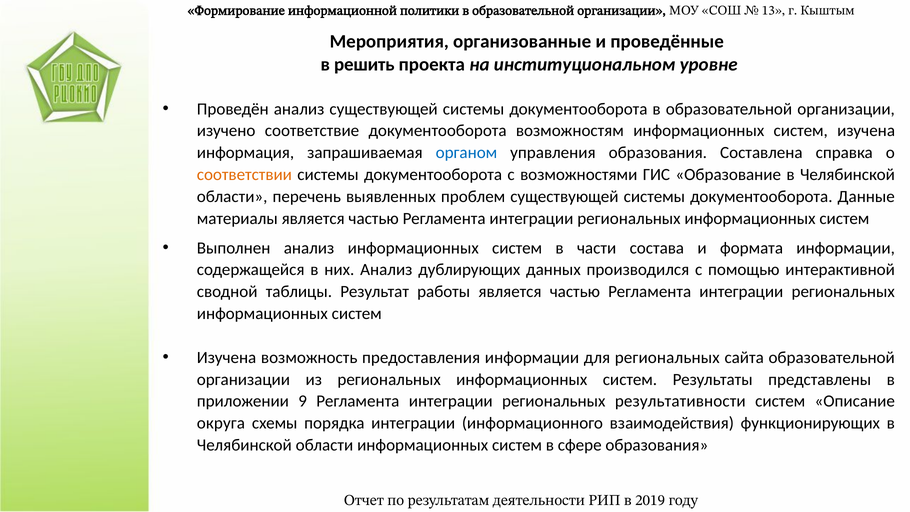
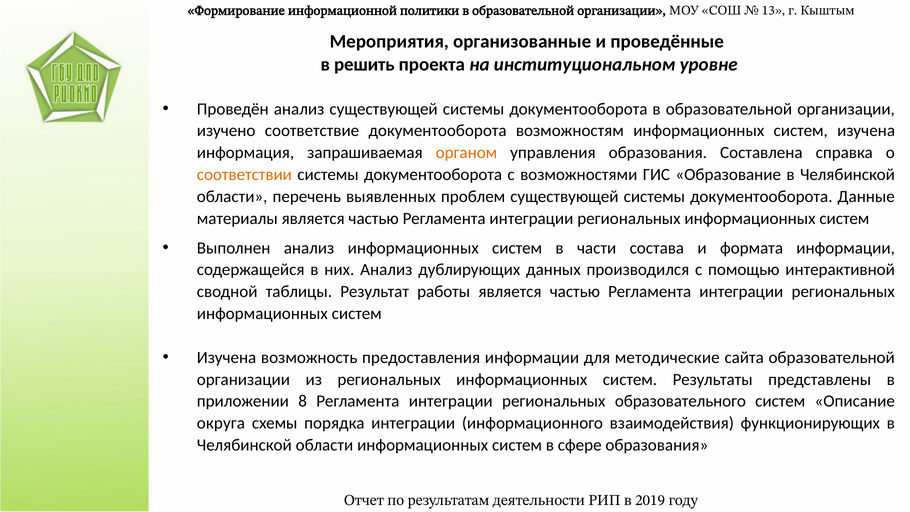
органом colour: blue -> orange
для региональных: региональных -> методические
9: 9 -> 8
результативности: результативности -> образовательного
